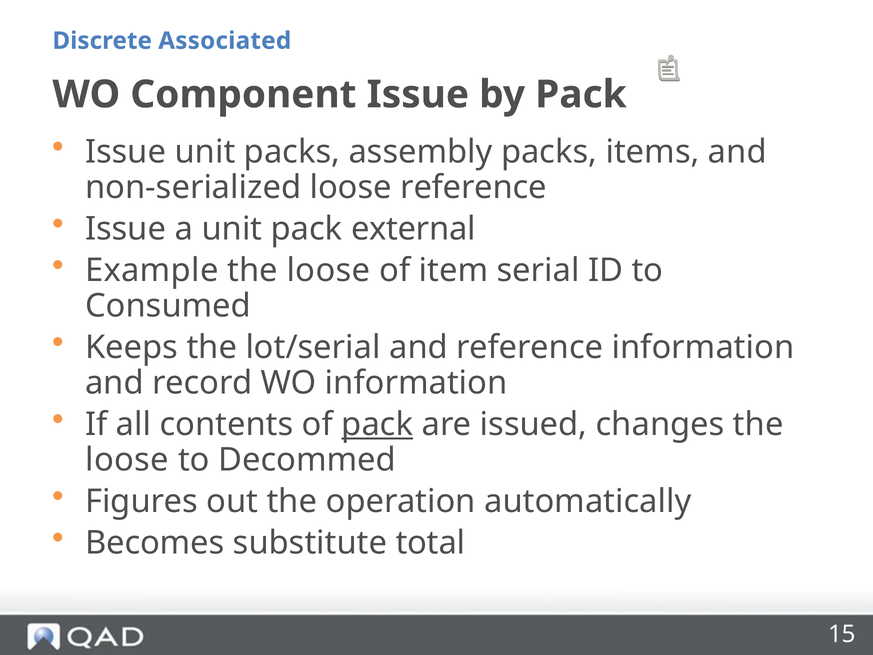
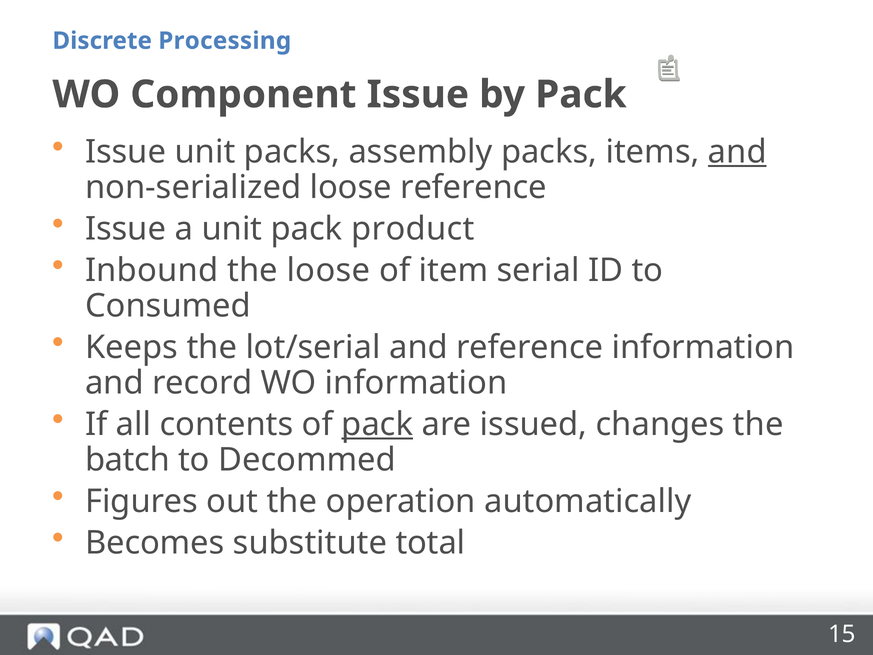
Associated: Associated -> Processing
and at (737, 152) underline: none -> present
external: external -> product
Example: Example -> Inbound
loose at (127, 460): loose -> batch
